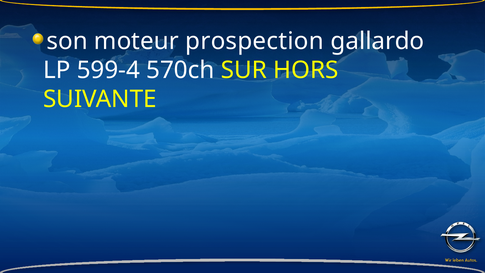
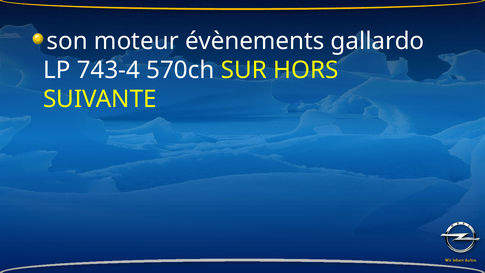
prospection: prospection -> évènements
599-4: 599-4 -> 743-4
